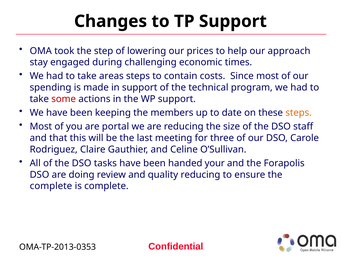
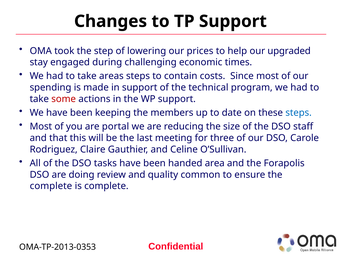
approach: approach -> upgraded
steps at (299, 113) colour: orange -> blue
your: your -> area
quality reducing: reducing -> common
